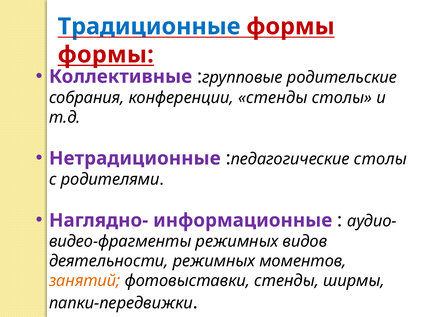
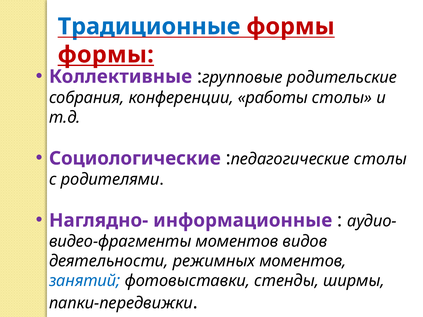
конференции стенды: стенды -> работы
Нетрадиционные: Нетрадиционные -> Социологические
режимных at (237, 242): режимных -> моментов
занятий colour: orange -> blue
